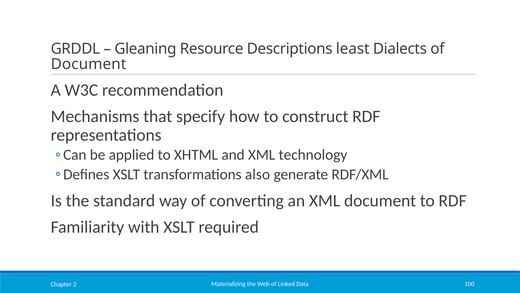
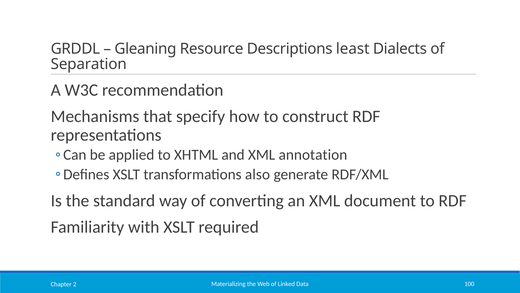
Document at (89, 64): Document -> Separation
technology: technology -> annotation
